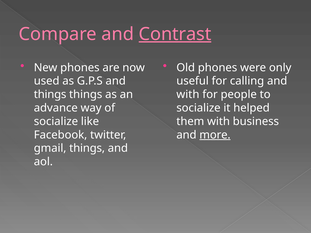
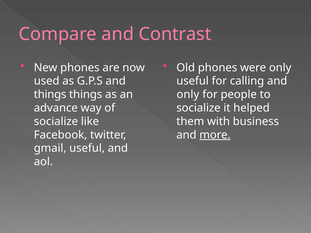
Contrast underline: present -> none
with at (188, 95): with -> only
gmail things: things -> useful
